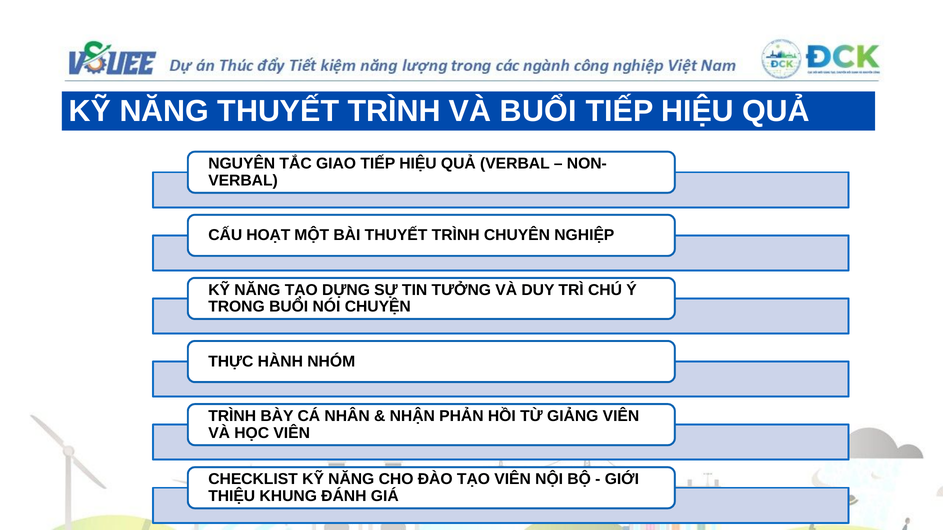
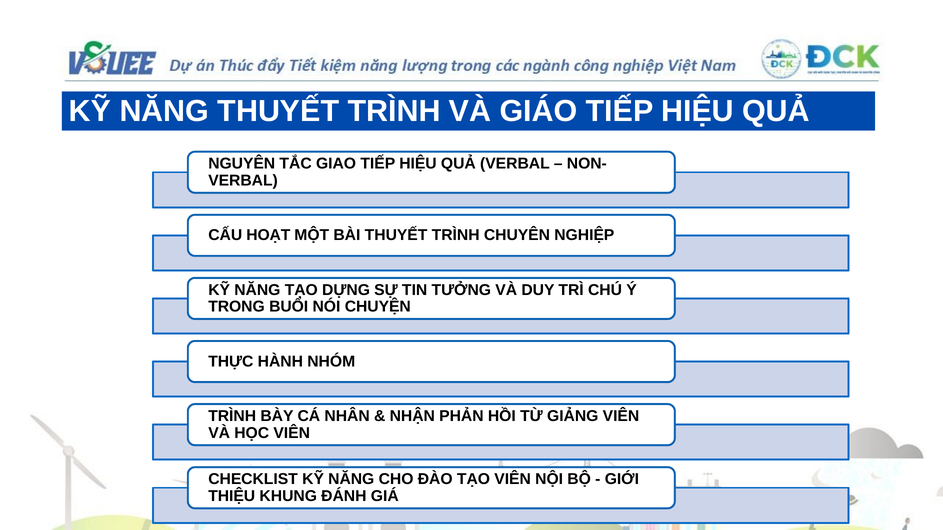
VÀ BUỔI: BUỔI -> GIÁO
